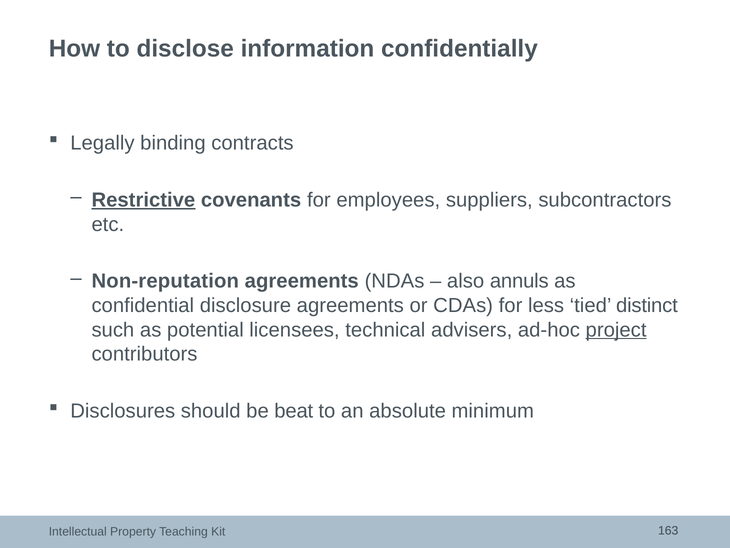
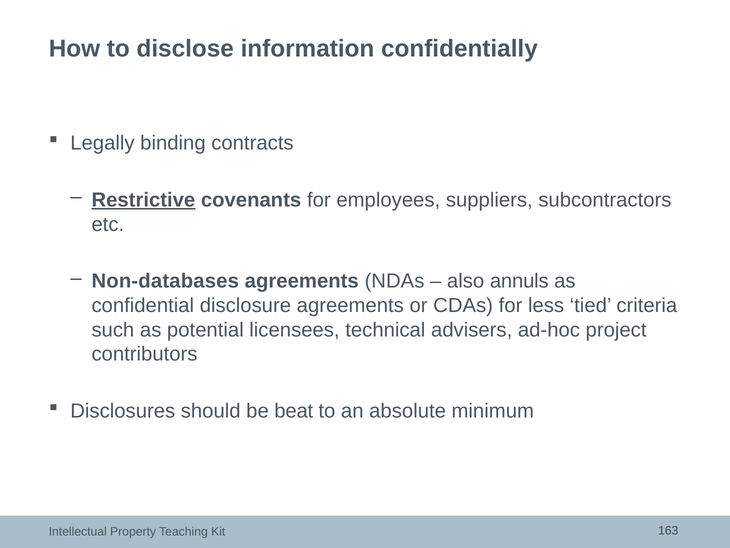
Non-reputation: Non-reputation -> Non-databases
distinct: distinct -> criteria
project underline: present -> none
